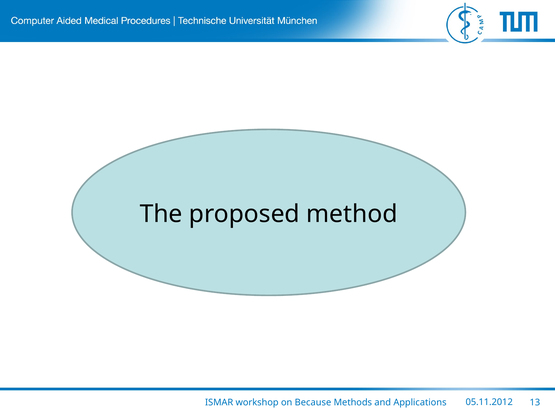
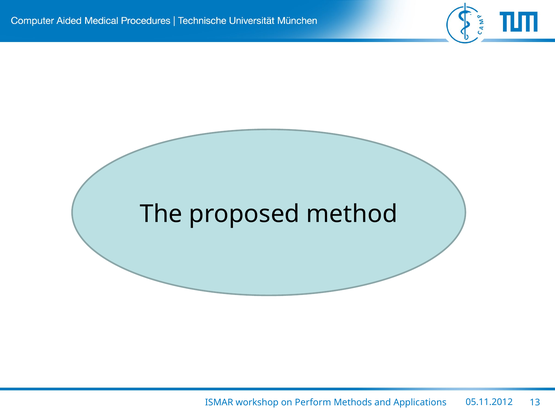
Because: Because -> Perform
